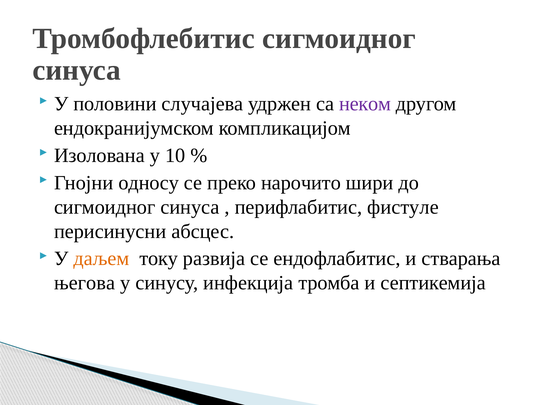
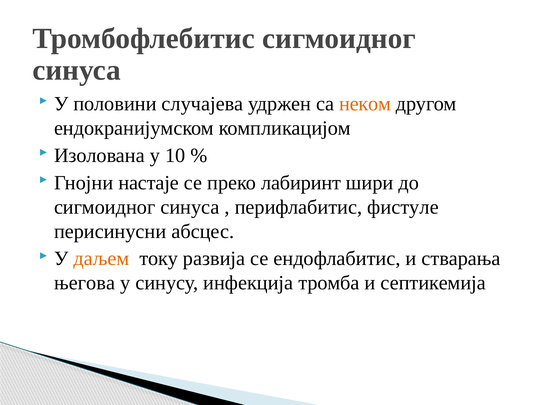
неком colour: purple -> orange
односу: односу -> настаје
нарочито: нарочито -> лабиринт
